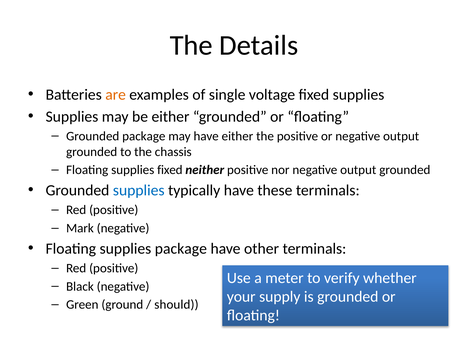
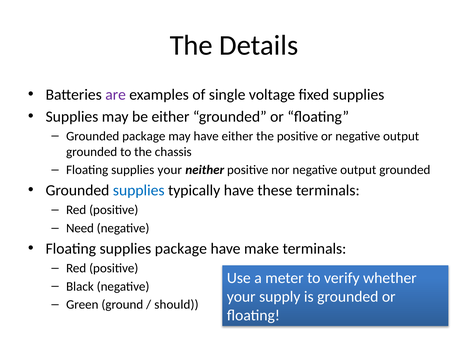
are colour: orange -> purple
supplies fixed: fixed -> your
Mark: Mark -> Need
other: other -> make
